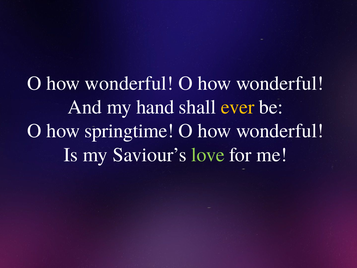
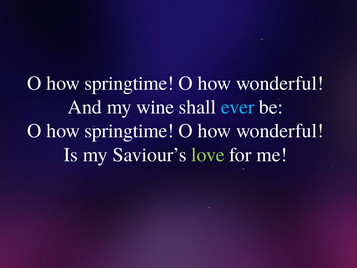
wonderful at (129, 83): wonderful -> springtime
hand: hand -> wine
ever colour: yellow -> light blue
